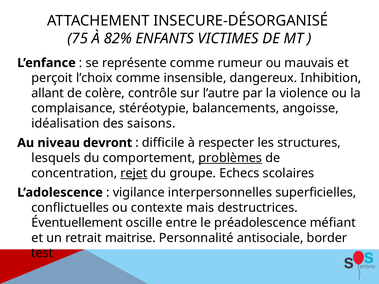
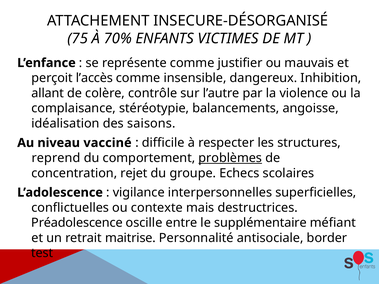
82%: 82% -> 70%
rumeur: rumeur -> justifier
l’choix: l’choix -> l’accès
devront: devront -> vacciné
lesquels: lesquels -> reprend
rejet underline: present -> none
Éventuellement: Éventuellement -> Préadolescence
préadolescence: préadolescence -> supplémentaire
